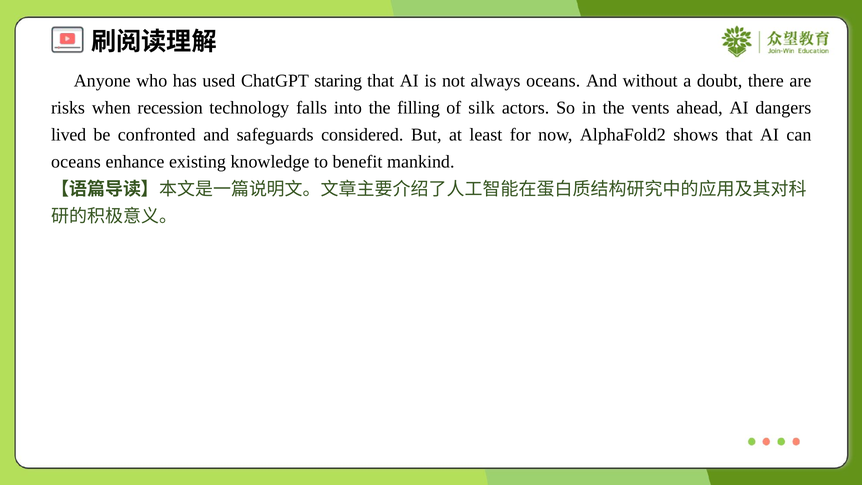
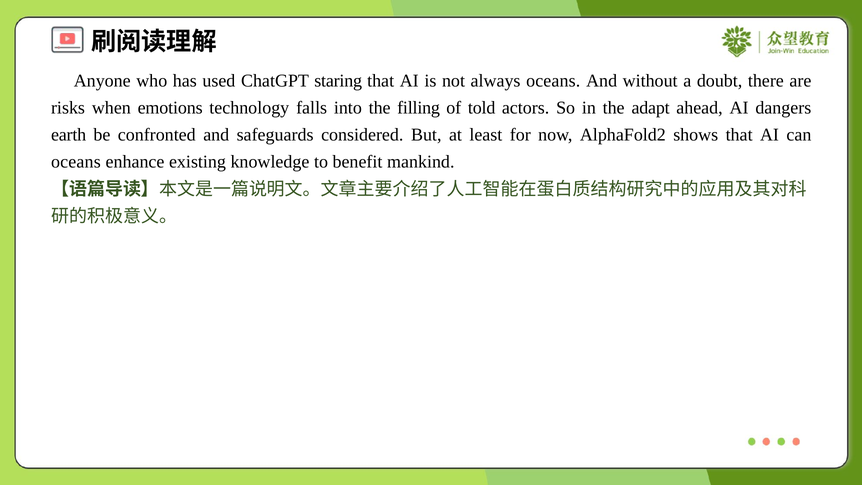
recession: recession -> emotions
silk: silk -> told
vents: vents -> adapt
lived: lived -> earth
